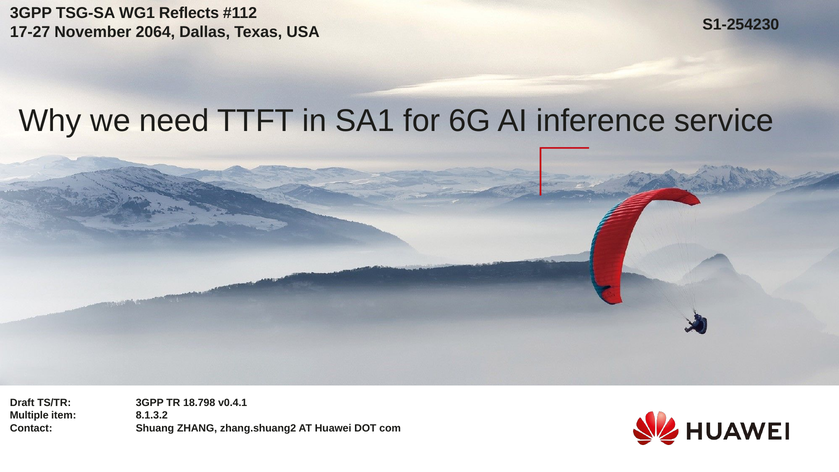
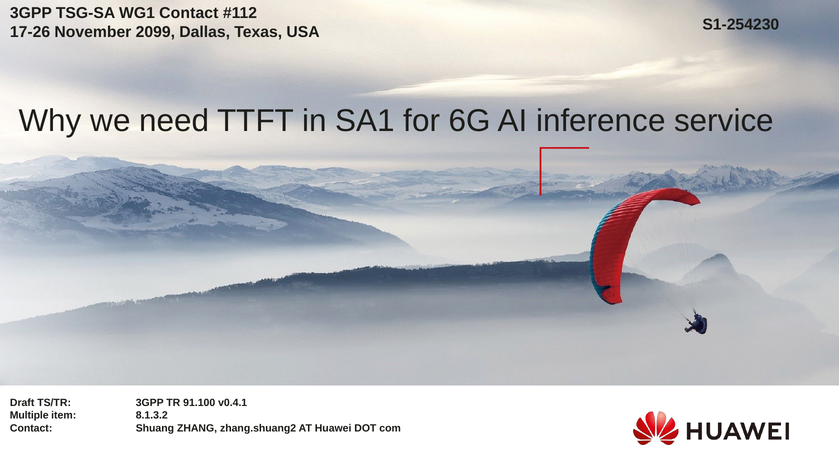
WG1 Reflects: Reflects -> Contact
17-27: 17-27 -> 17-26
2064: 2064 -> 2099
18.798: 18.798 -> 91.100
